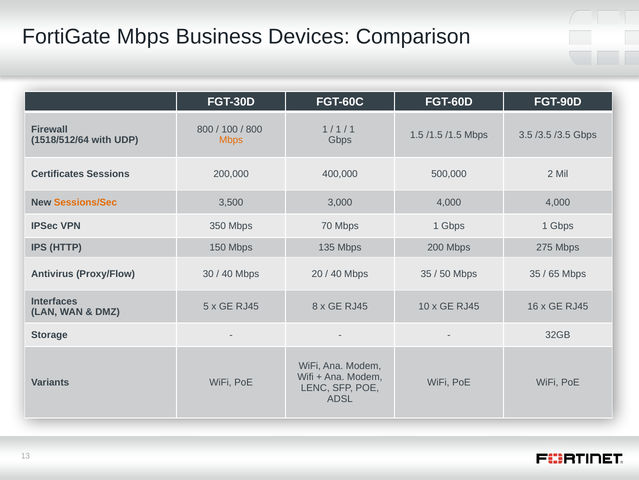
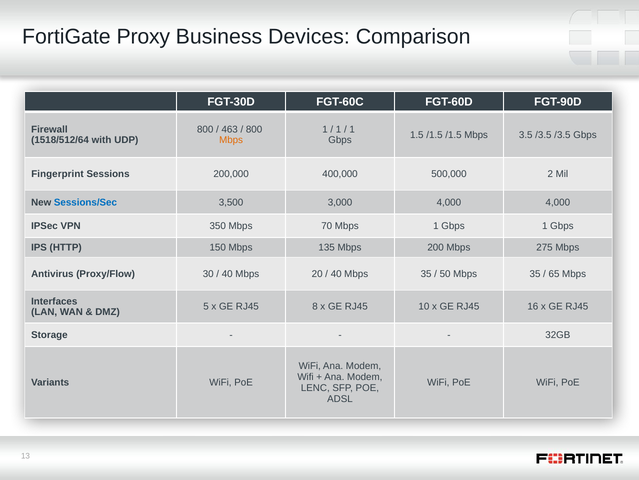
FortiGate Mbps: Mbps -> Proxy
100: 100 -> 463
Certificates: Certificates -> Fingerprint
Sessions/Sec colour: orange -> blue
